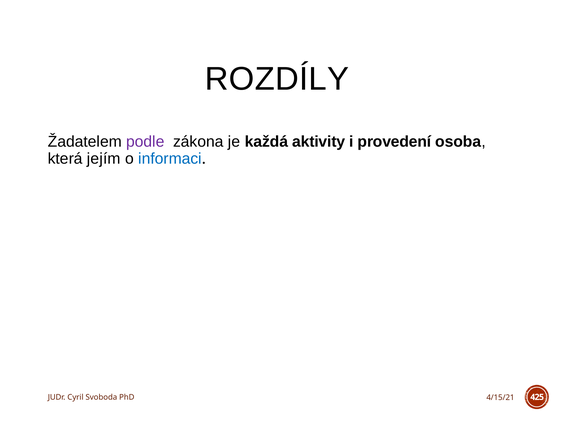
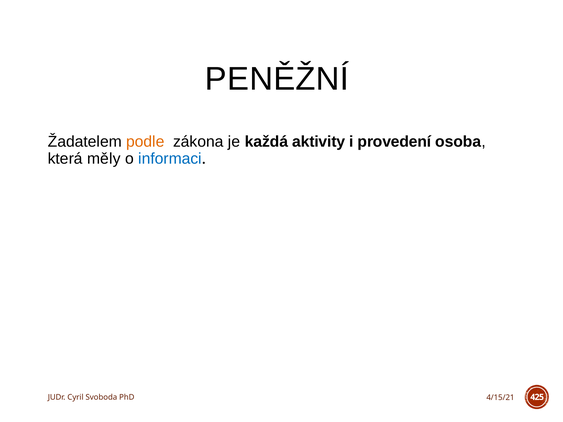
ROZDÍLY: ROZDÍLY -> PENĚŽNÍ
podle colour: purple -> orange
jejím: jejím -> měly
